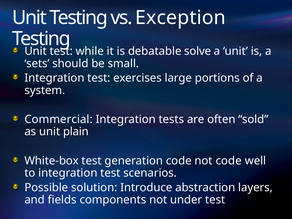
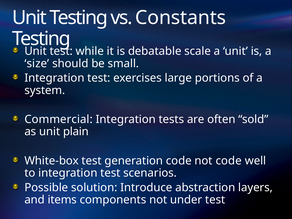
Exception: Exception -> Constants
solve: solve -> scale
sets: sets -> size
fields: fields -> items
